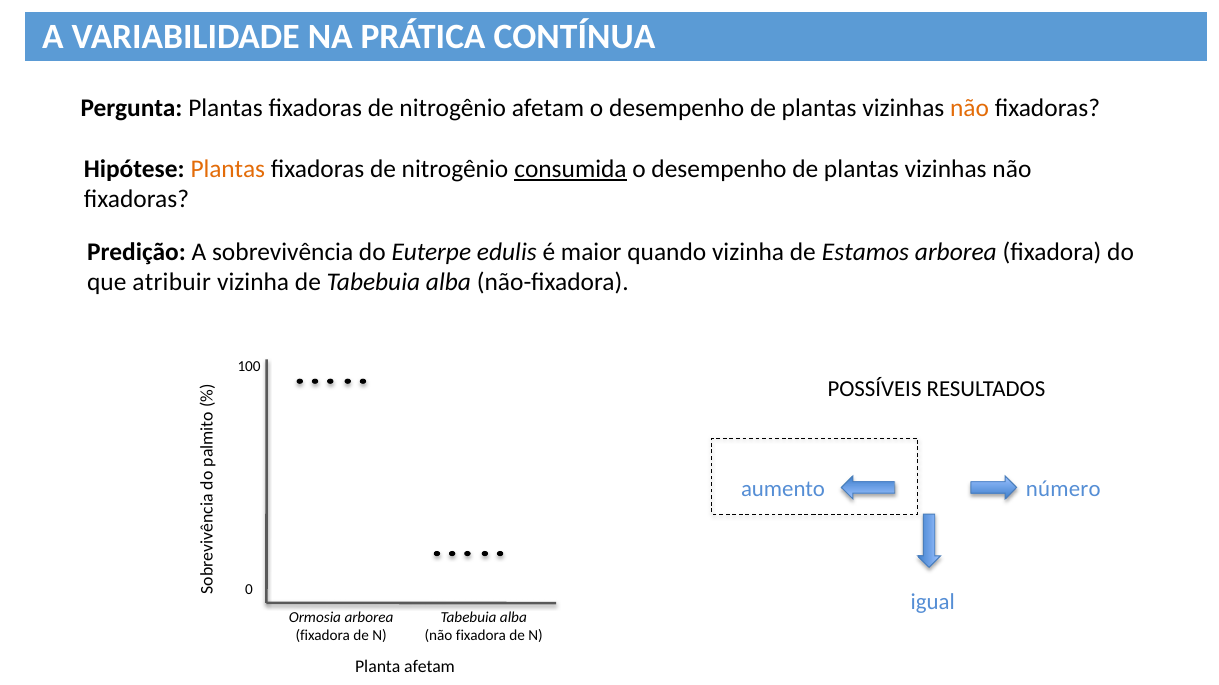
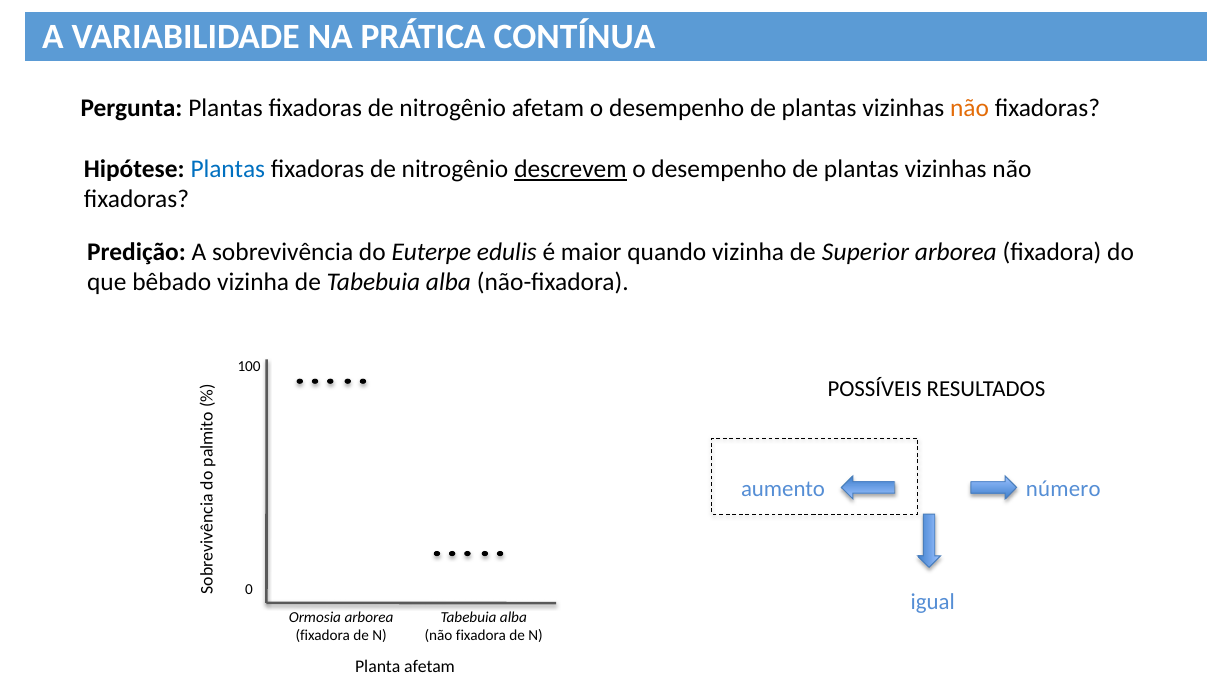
Plantas at (228, 169) colour: orange -> blue
consumida: consumida -> descrevem
Estamos: Estamos -> Superior
atribuir: atribuir -> bêbado
